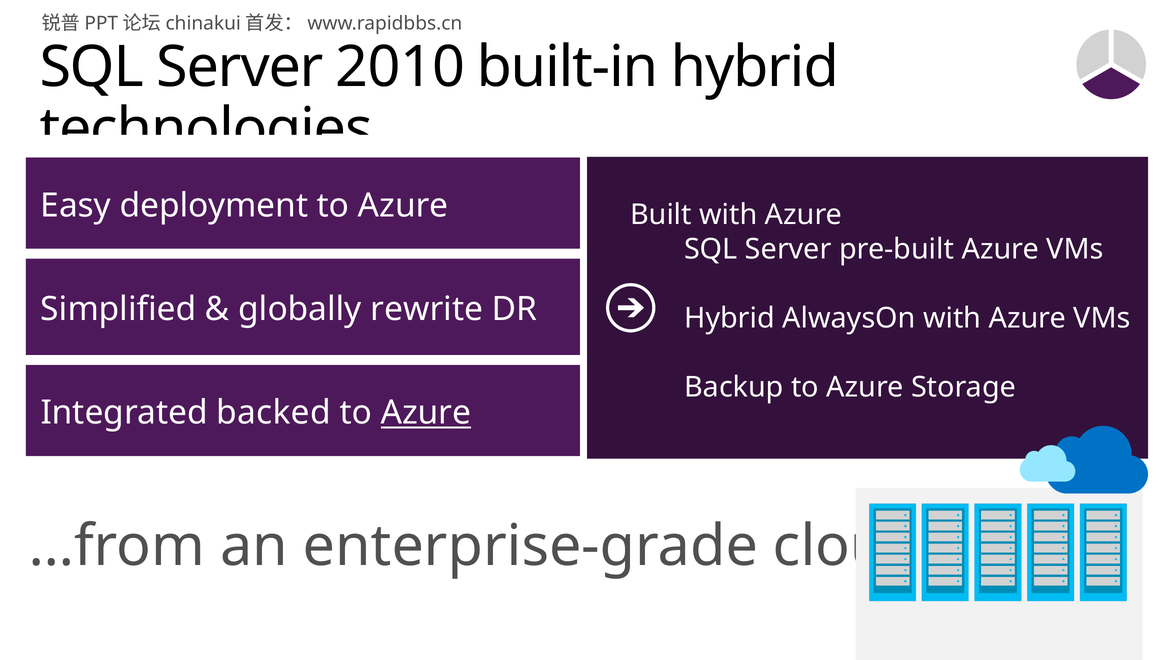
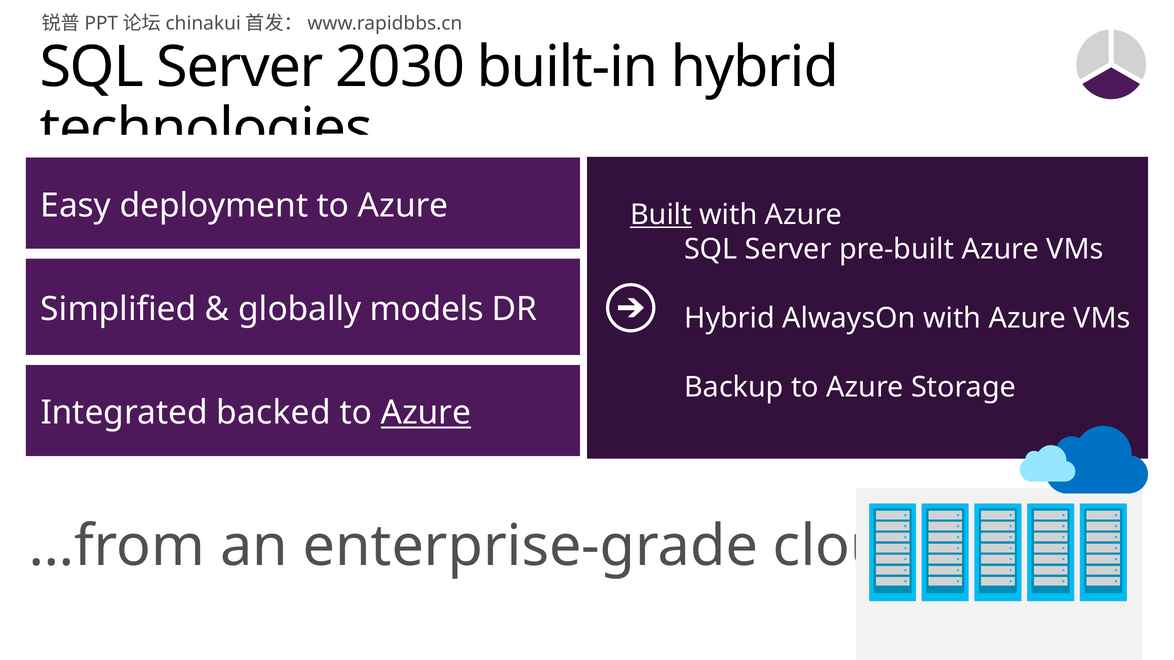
2010: 2010 -> 2030
Built underline: none -> present
rewrite: rewrite -> models
